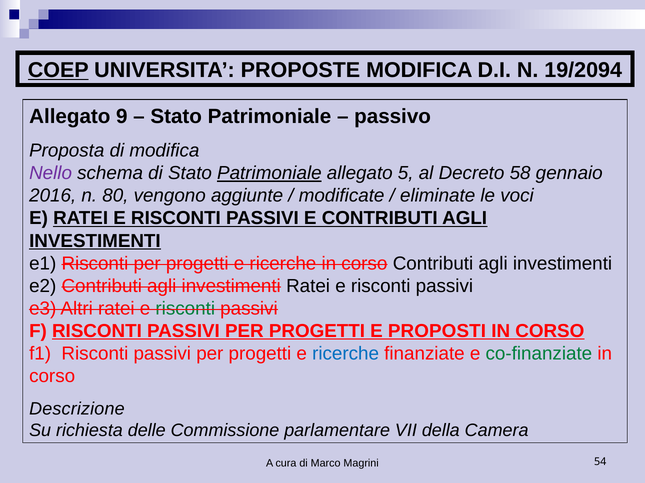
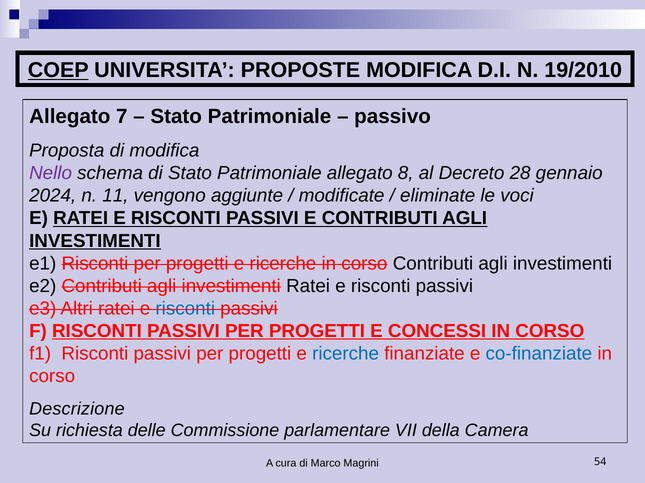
19/2094: 19/2094 -> 19/2010
9: 9 -> 7
Patrimoniale at (269, 173) underline: present -> none
5: 5 -> 8
58: 58 -> 28
2016: 2016 -> 2024
80: 80 -> 11
risconti at (185, 309) colour: green -> blue
PROPOSTI: PROPOSTI -> CONCESSI
co-finanziate colour: green -> blue
